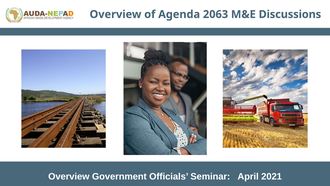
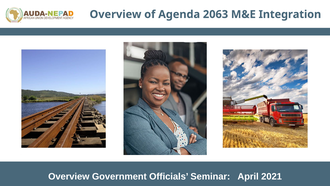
Discussions: Discussions -> Integration
